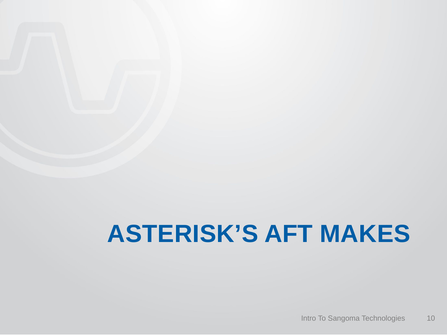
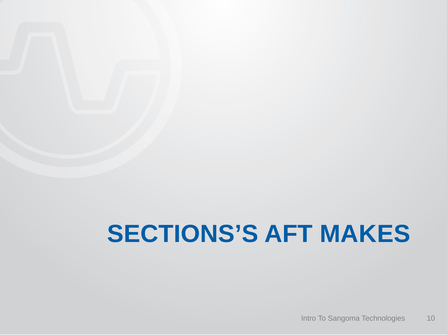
ASTERISK’S: ASTERISK’S -> SECTIONS’S
